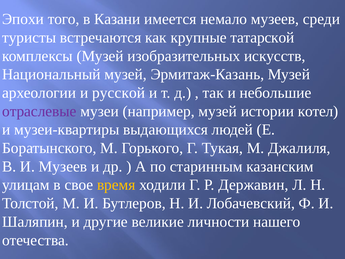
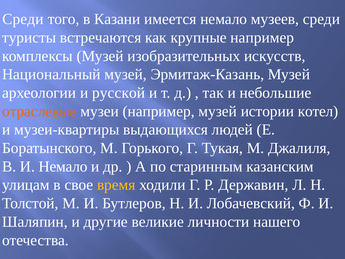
Эпохи at (23, 19): Эпохи -> Среди
крупные татарской: татарской -> например
отраслевые colour: purple -> orange
И Музеев: Музеев -> Немало
